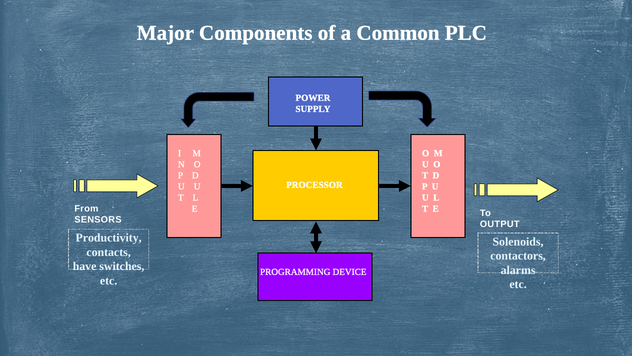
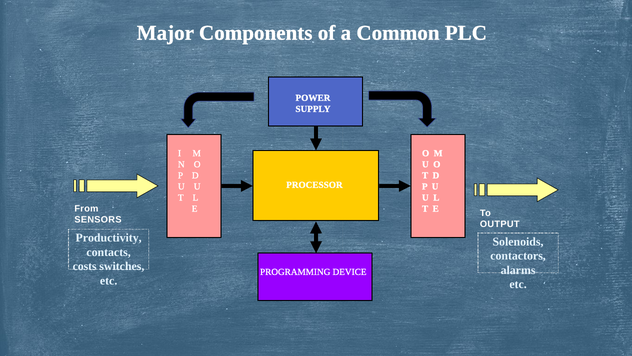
have: have -> costs
